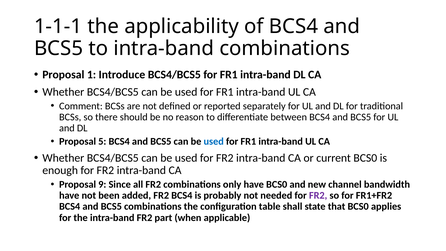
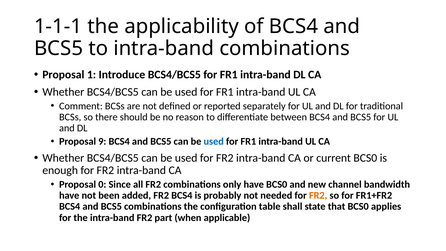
5: 5 -> 9
9: 9 -> 0
FR2 at (318, 195) colour: purple -> orange
